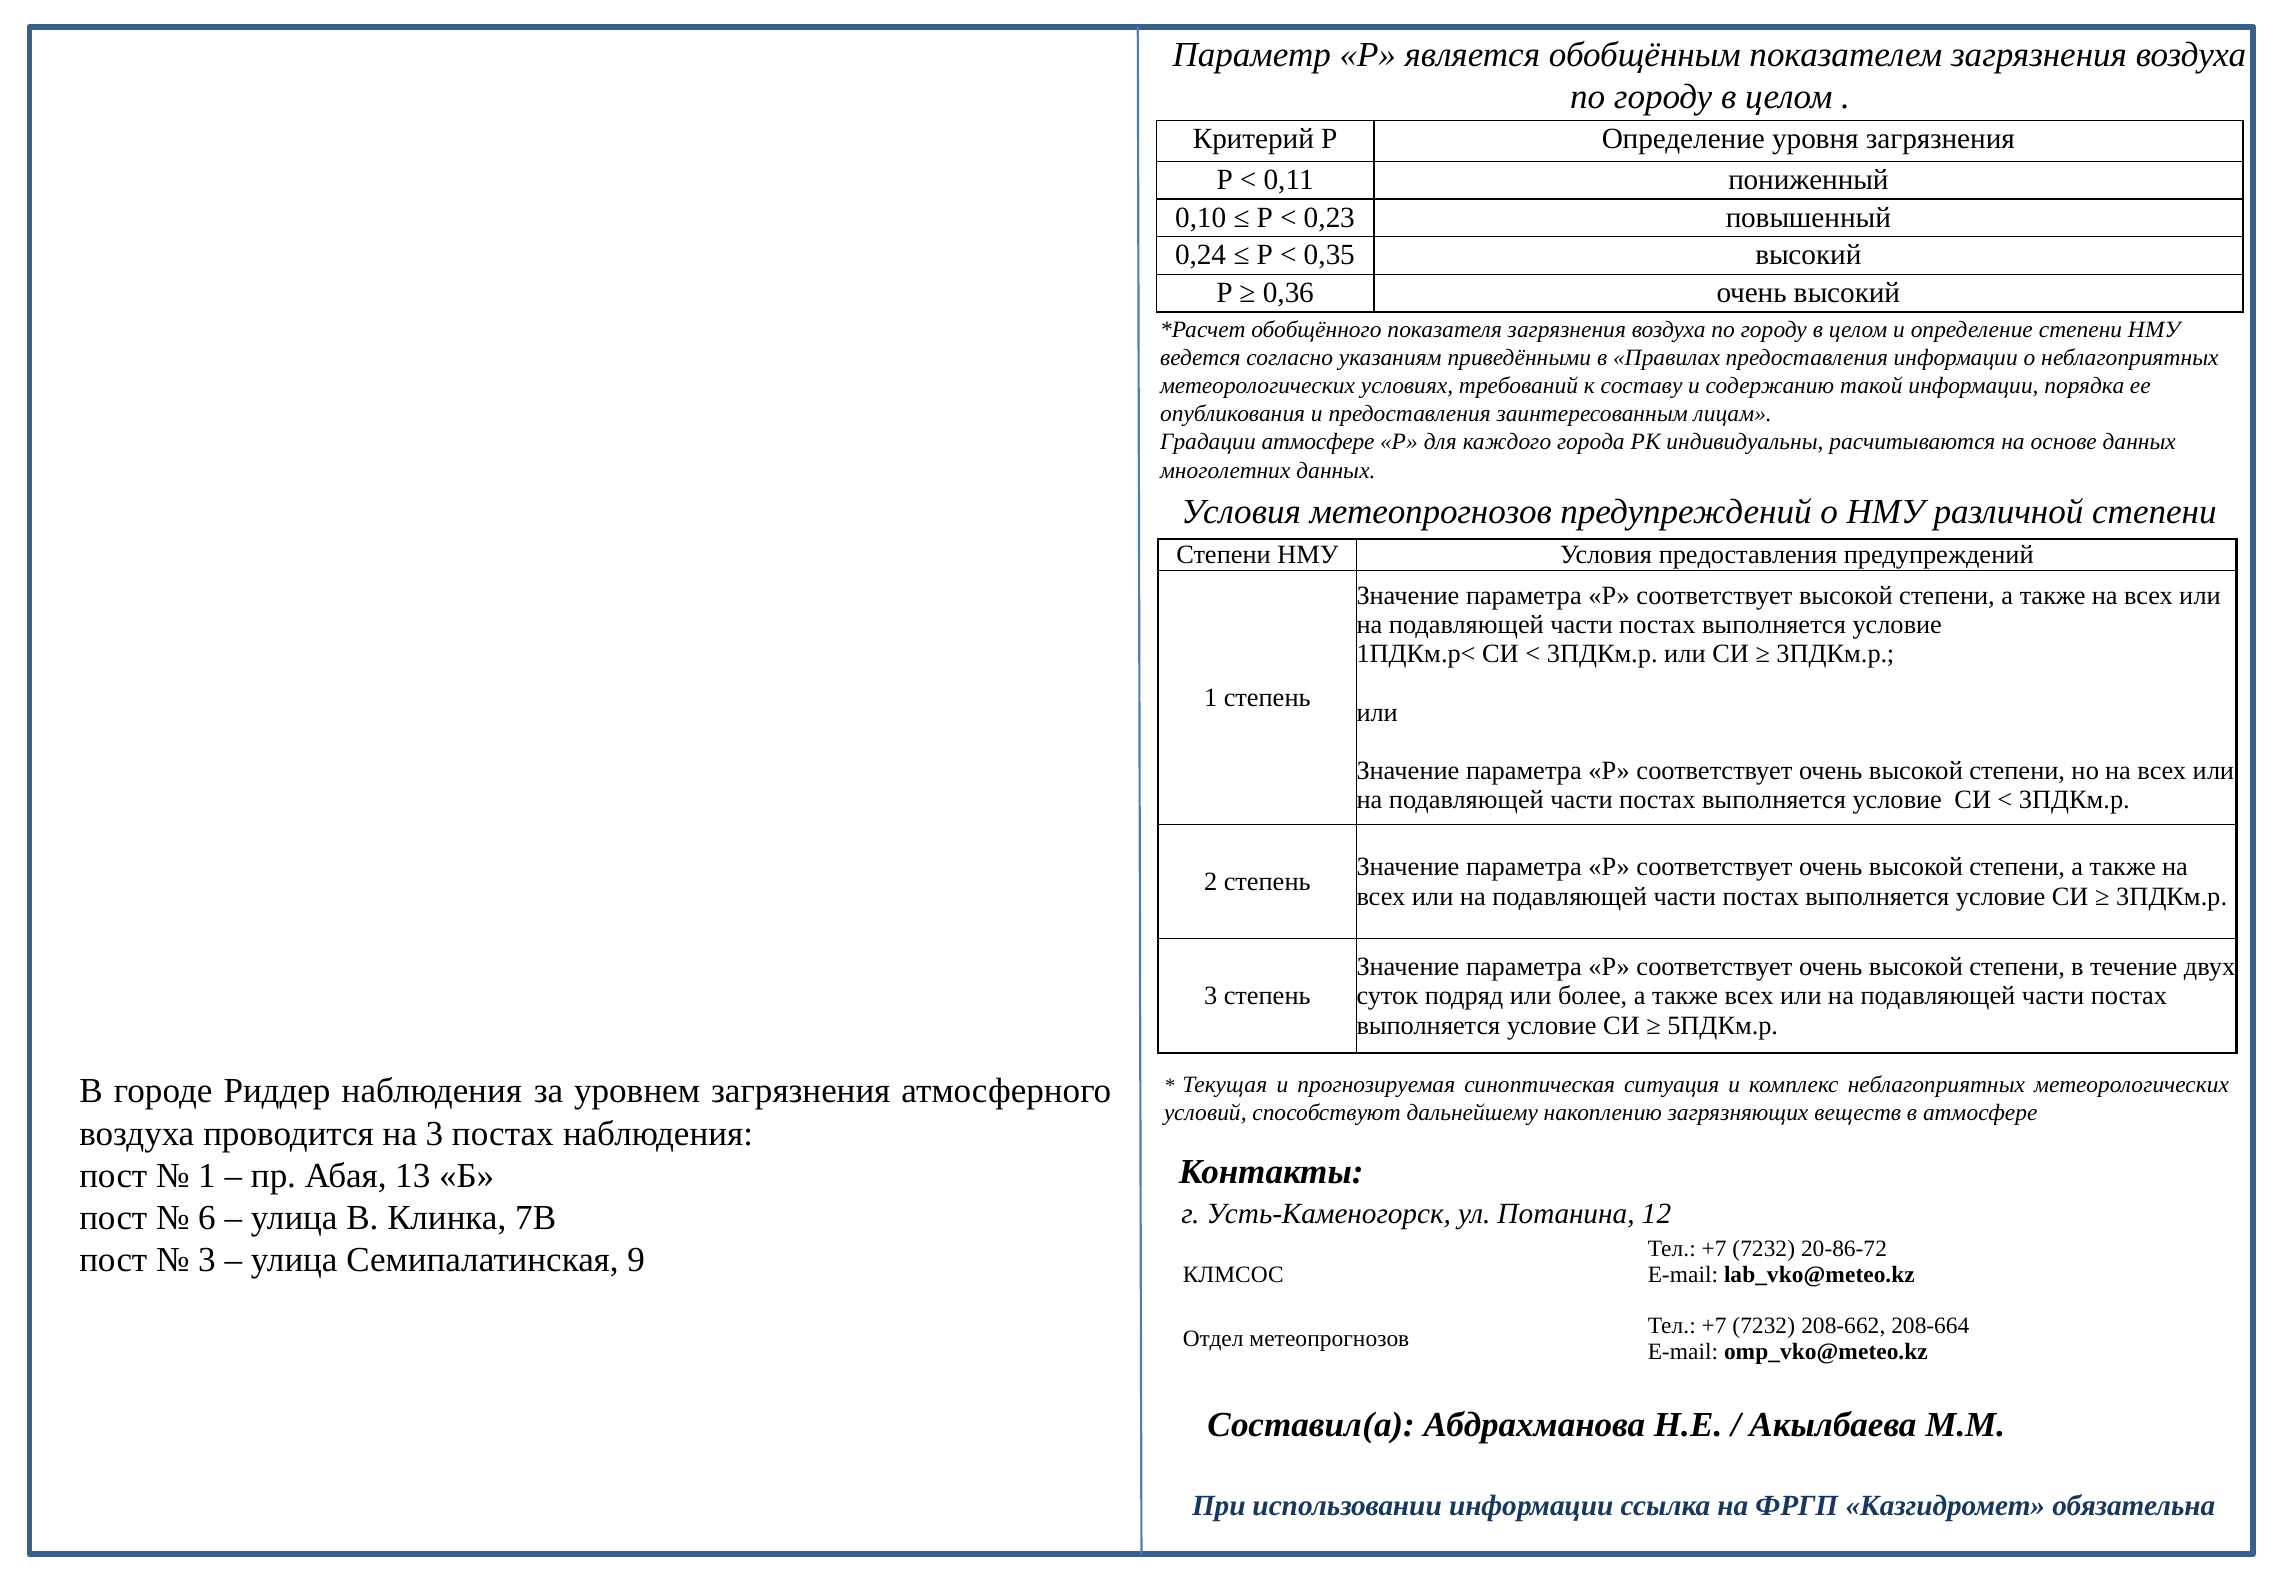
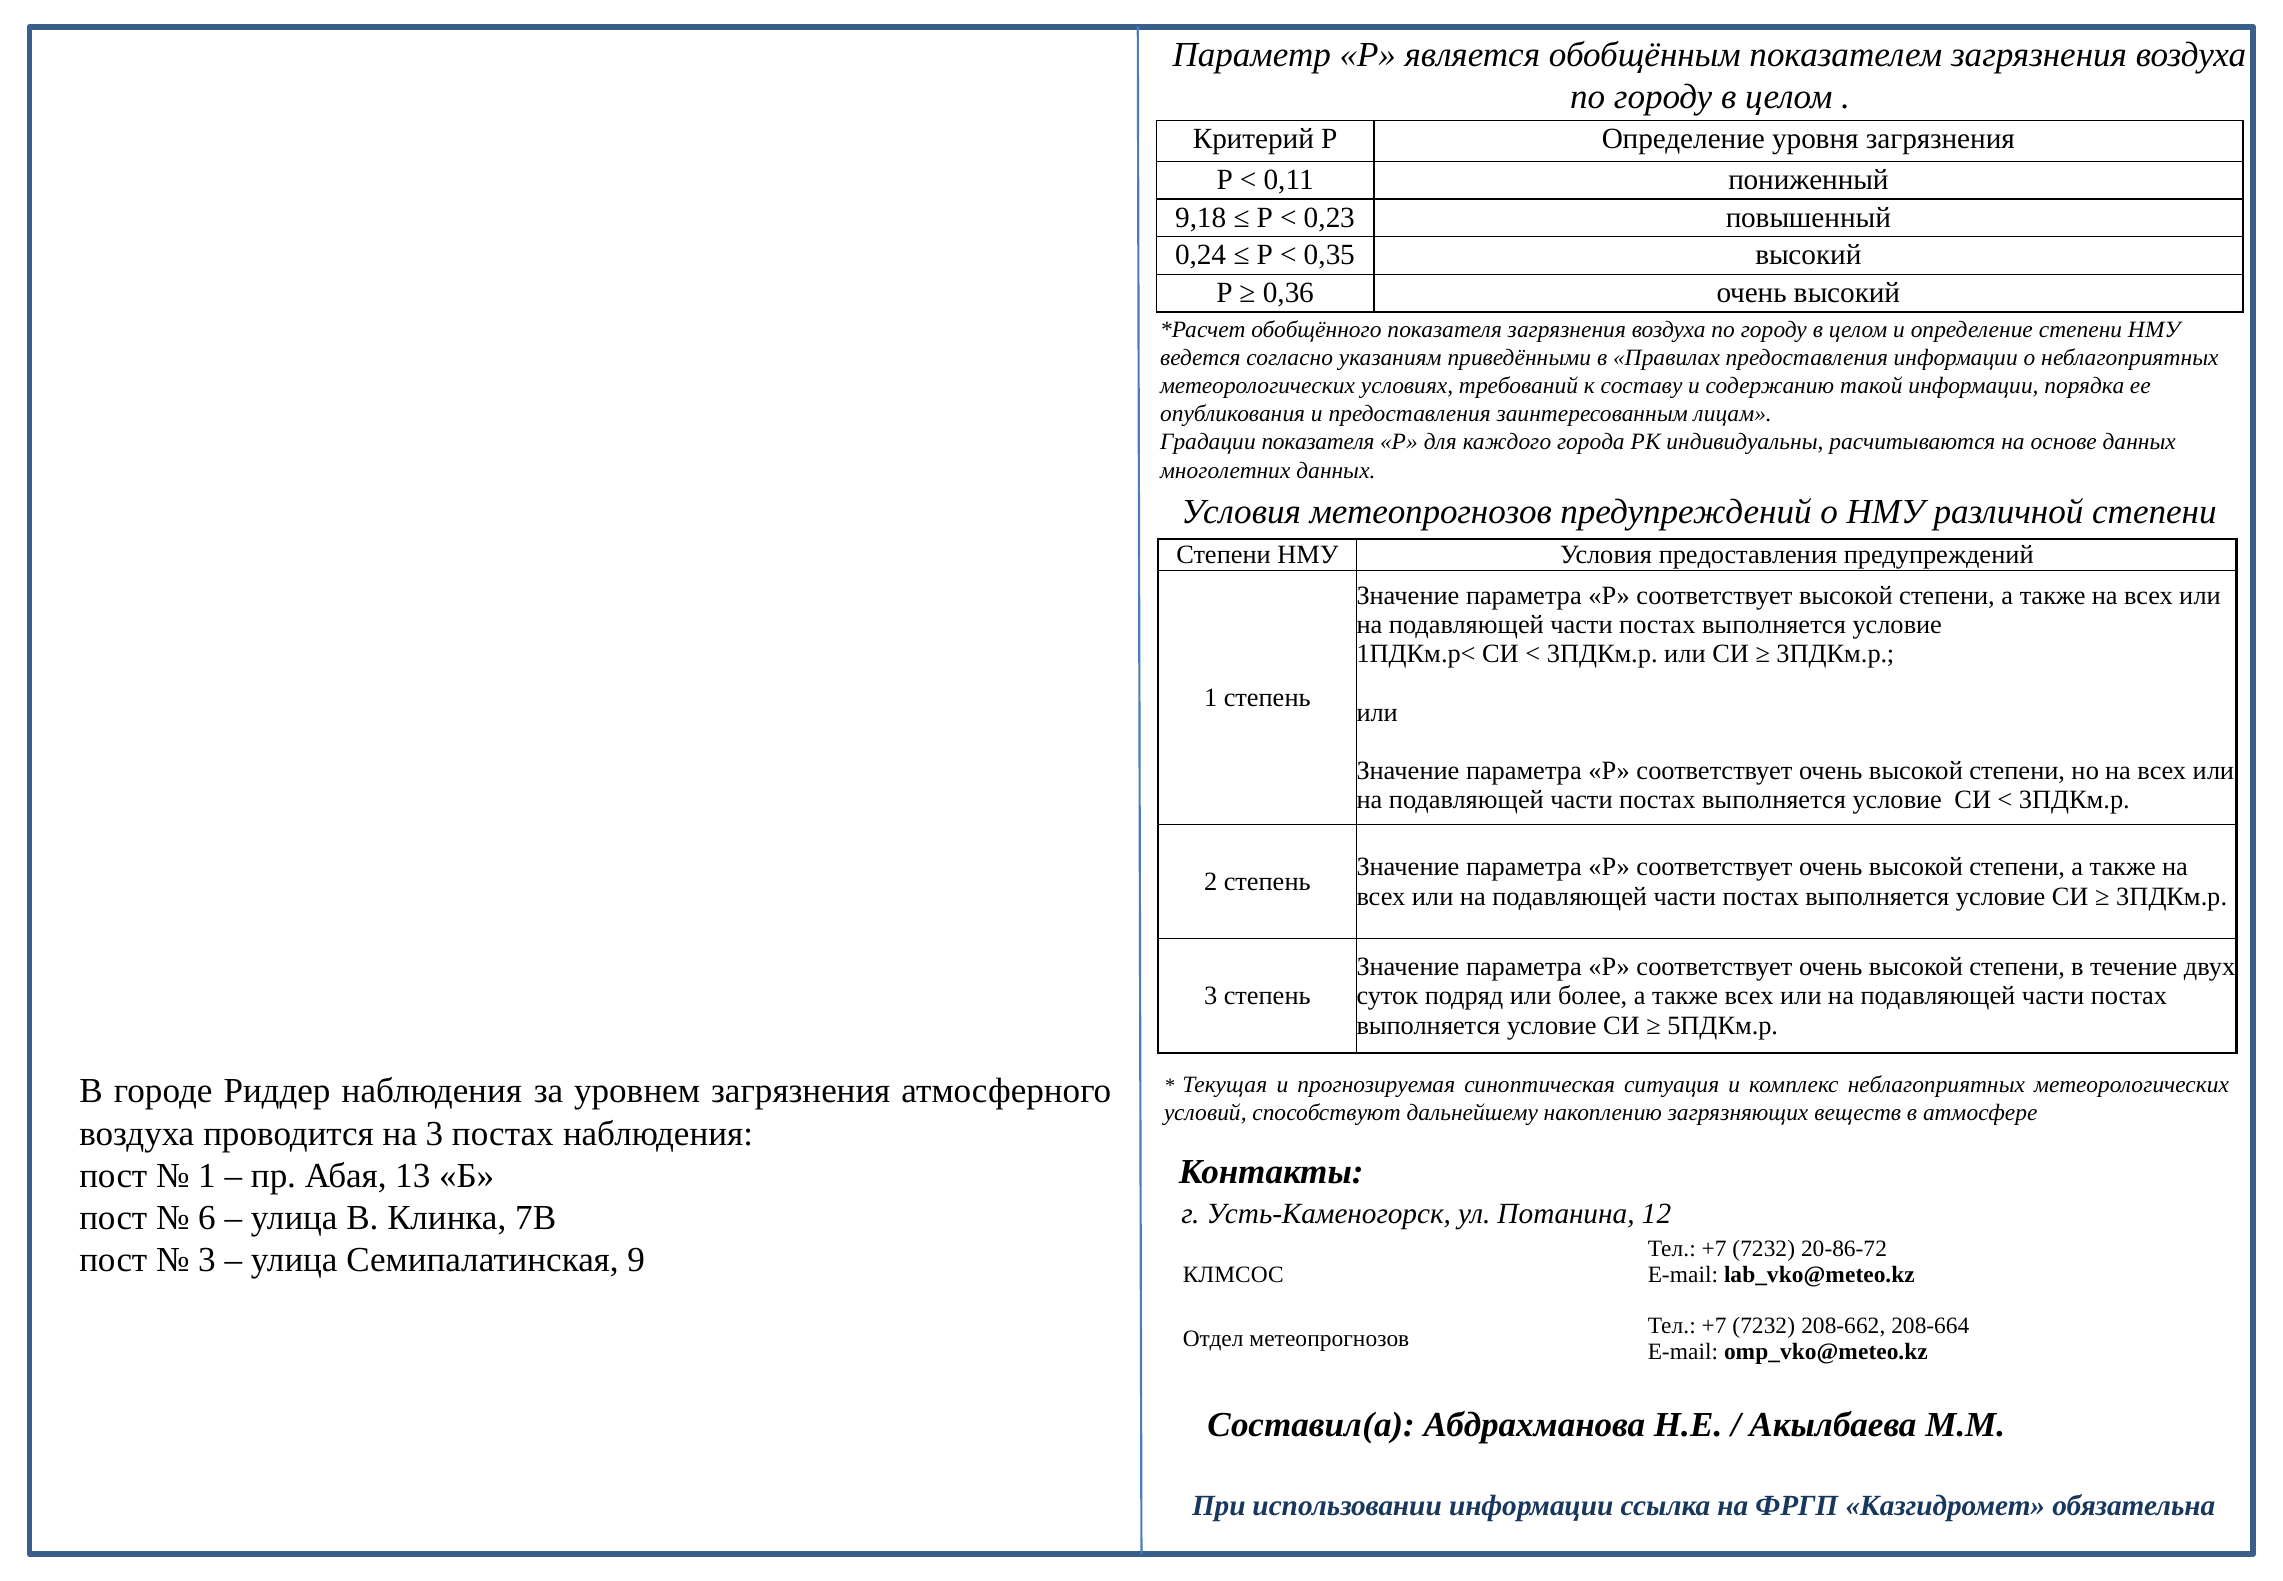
0,10: 0,10 -> 9,18
Градации атмосфере: атмосфере -> показателя
